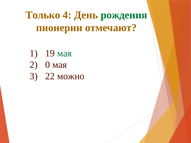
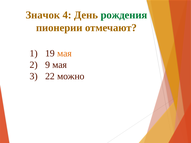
Только: Только -> Значок
мая at (64, 53) colour: green -> orange
0: 0 -> 9
